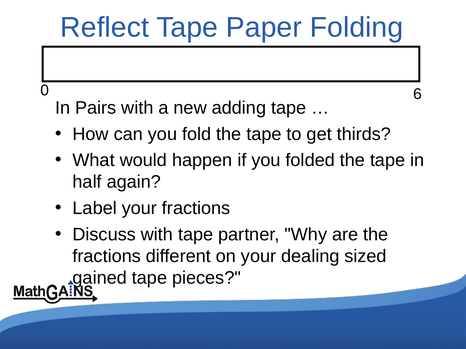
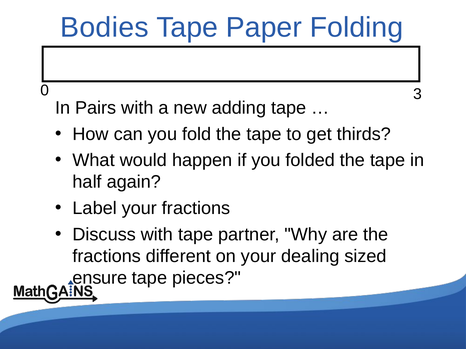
Reflect: Reflect -> Bodies
6: 6 -> 3
gained: gained -> ensure
